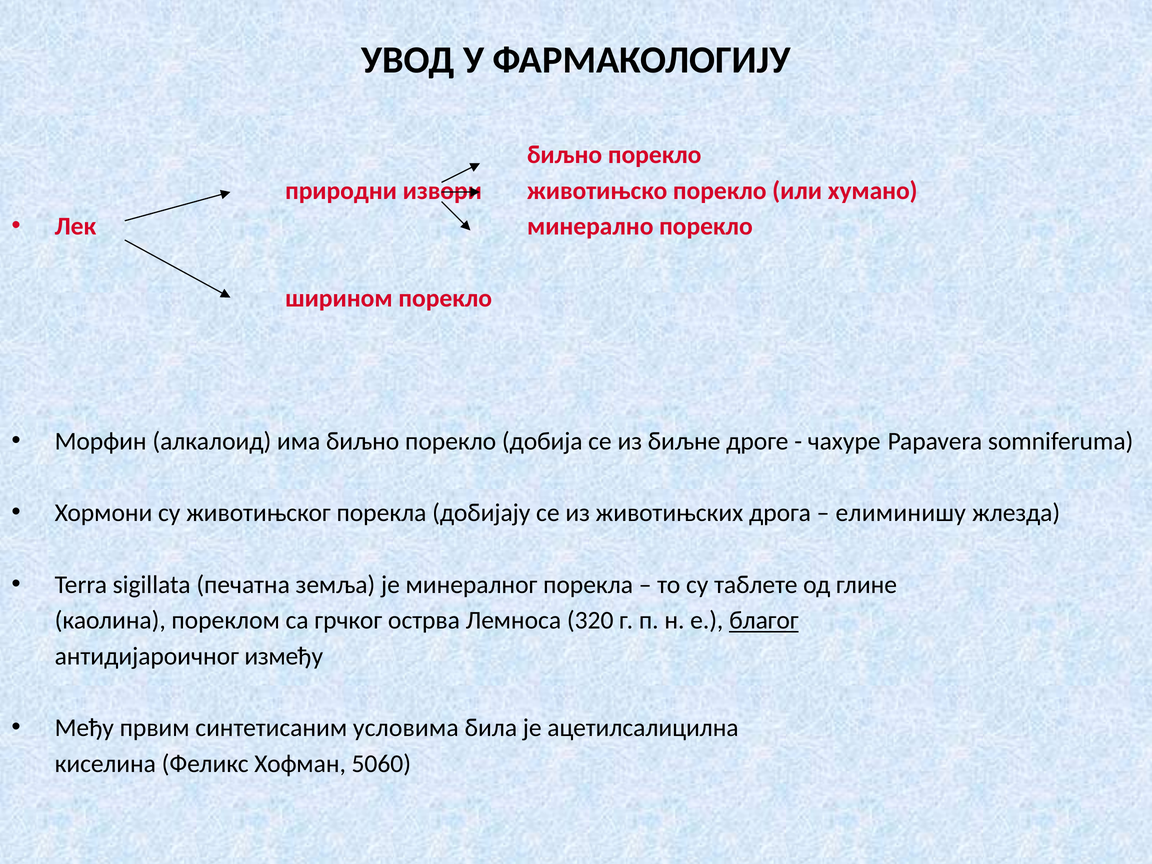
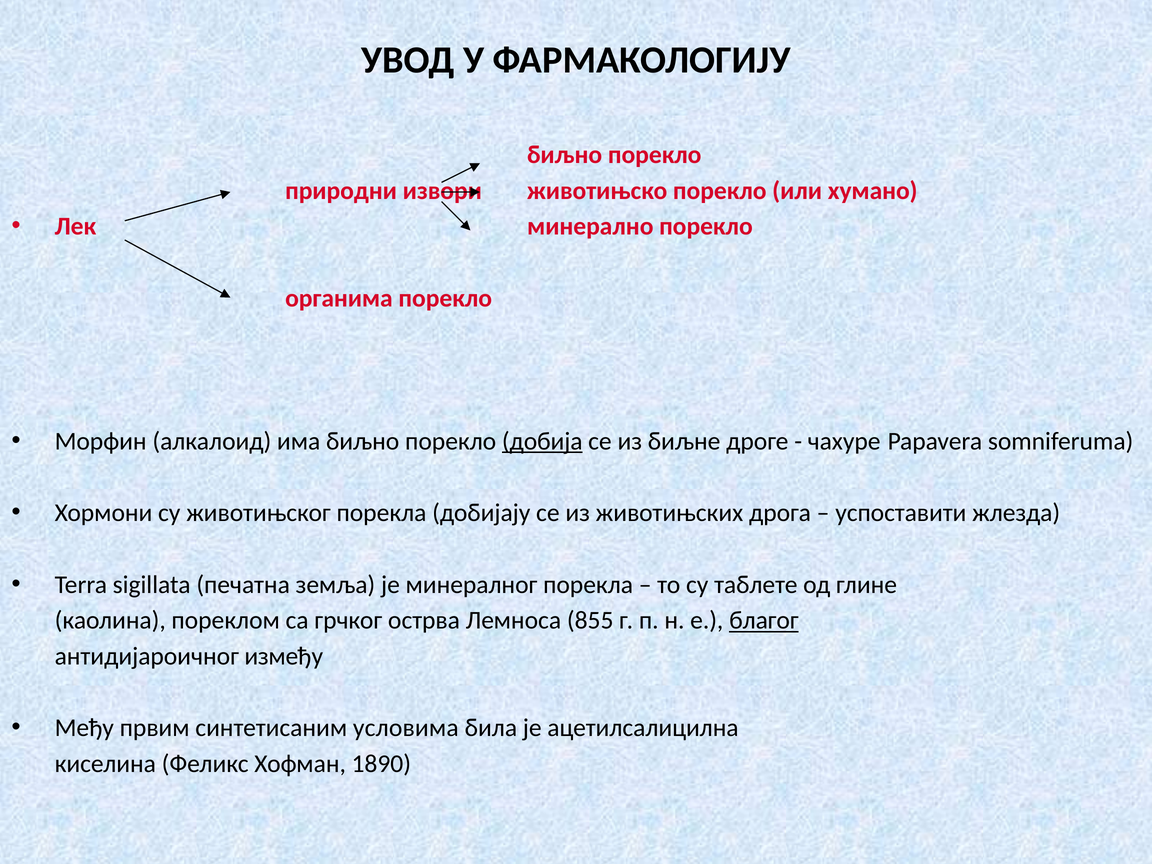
ширином: ширином -> органима
добија underline: none -> present
елиминишу: елиминишу -> успоставити
320: 320 -> 855
5060: 5060 -> 1890
